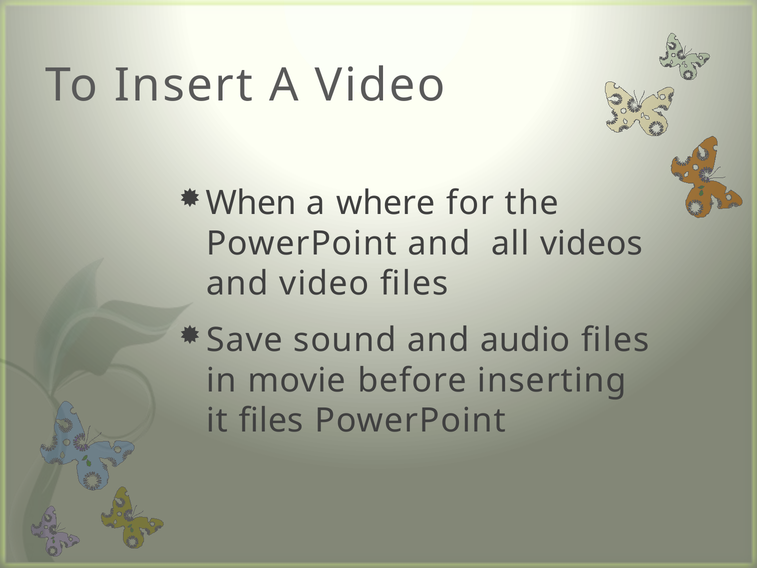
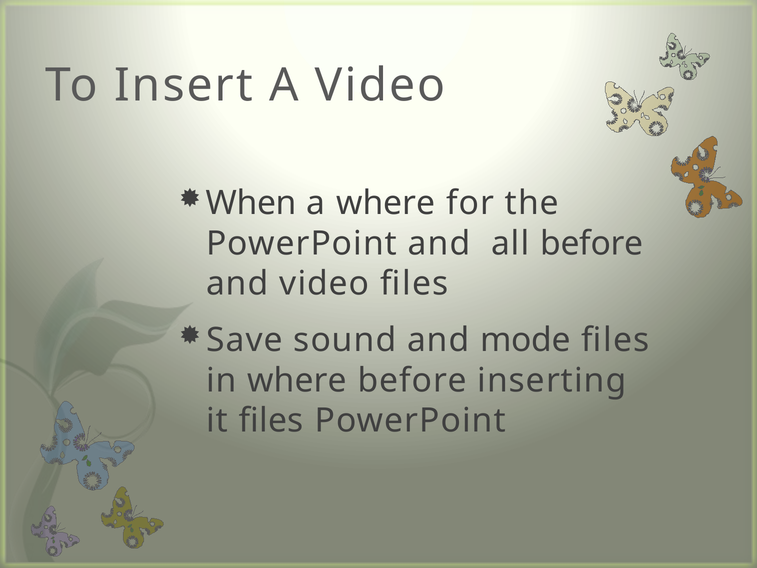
all videos: videos -> before
audio: audio -> mode
in movie: movie -> where
